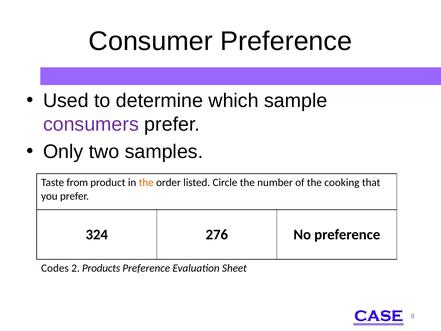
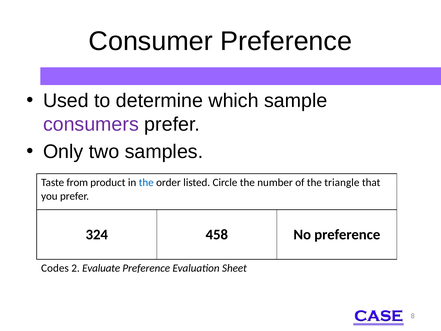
the at (146, 183) colour: orange -> blue
cooking: cooking -> triangle
276: 276 -> 458
Products: Products -> Evaluate
